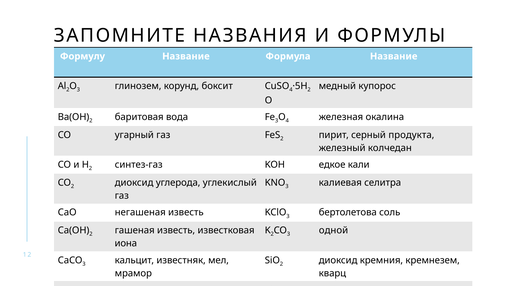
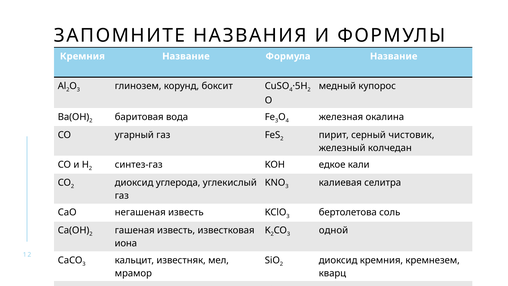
Формулу at (82, 56): Формулу -> Кремния
продукта: продукта -> чистовик
